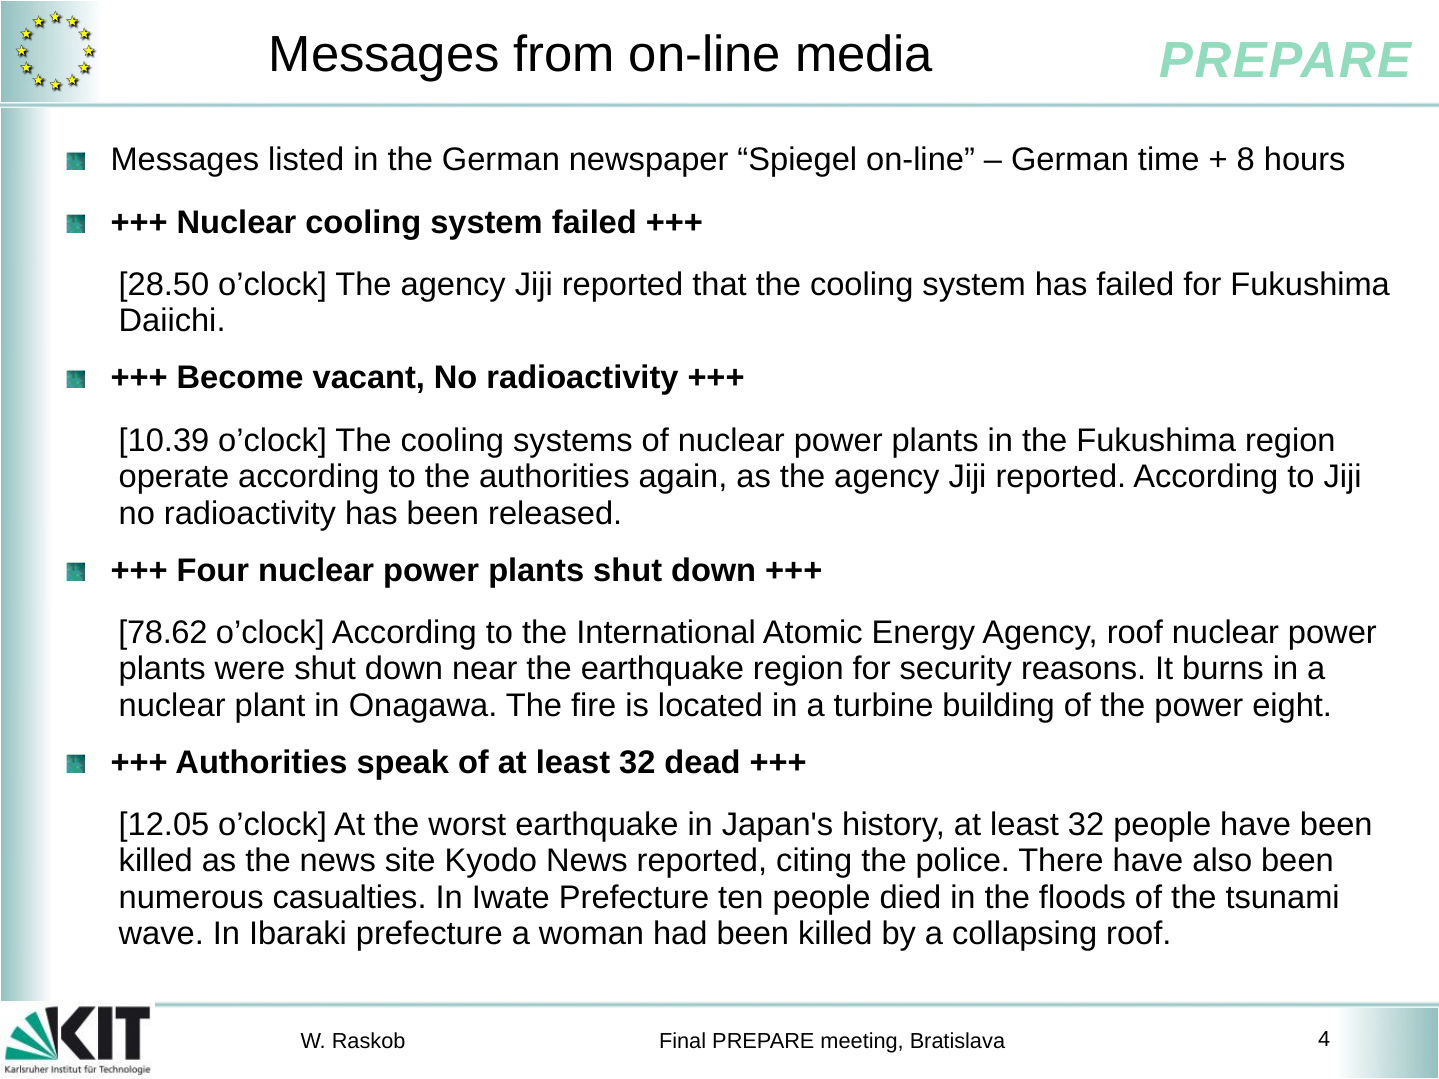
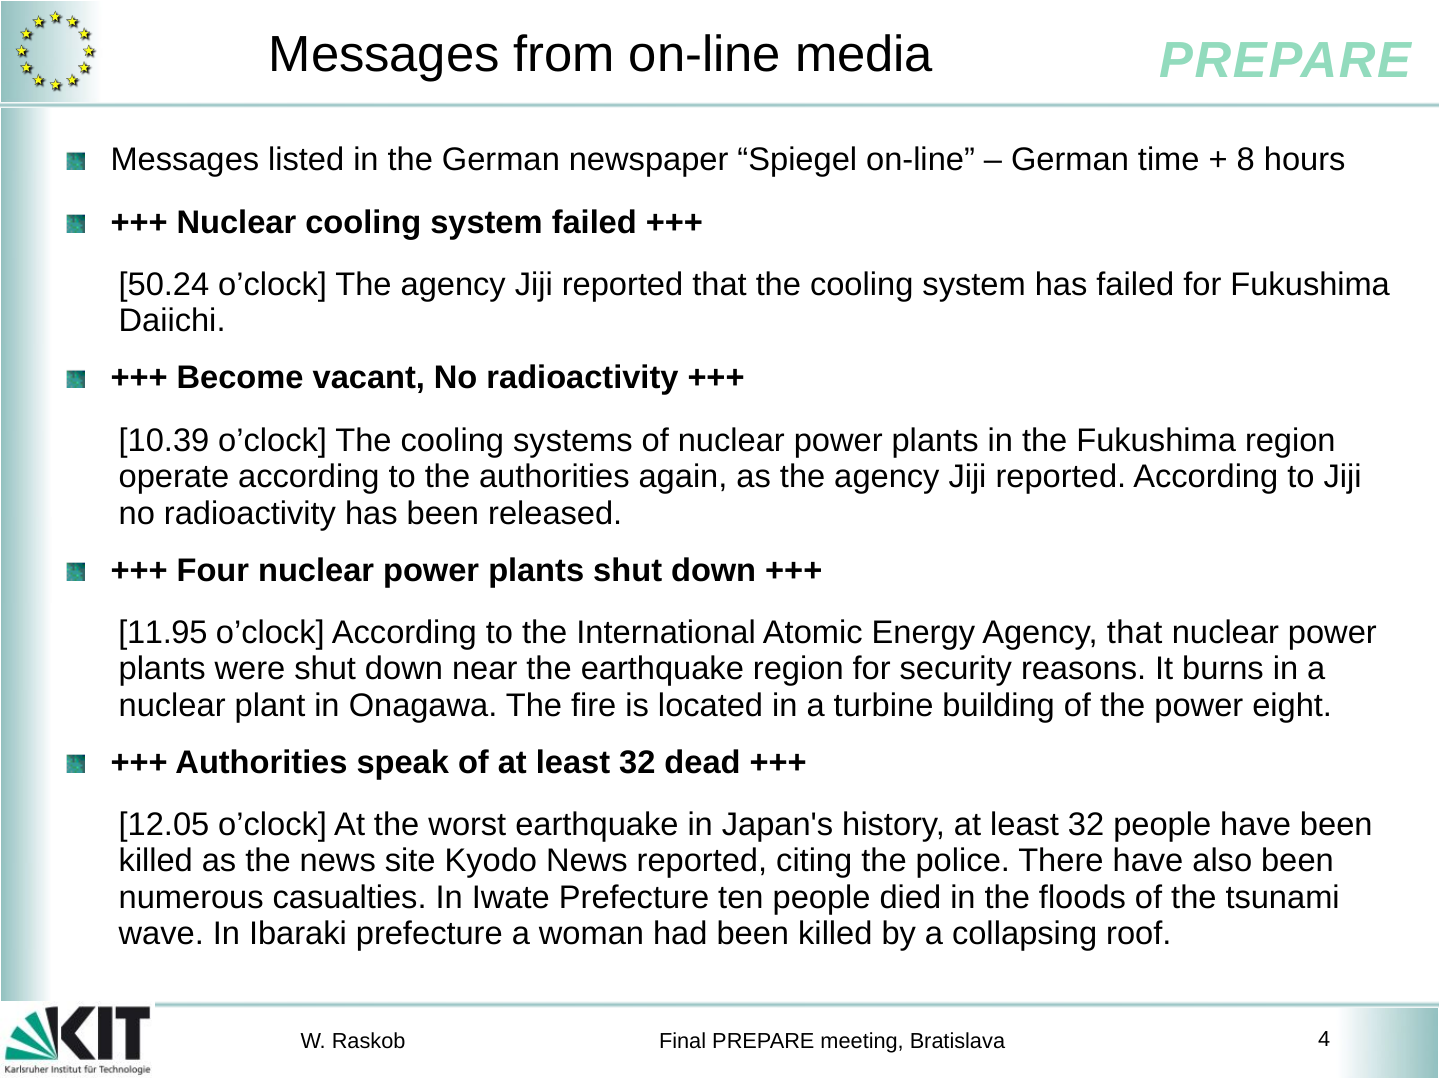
28.50: 28.50 -> 50.24
78.62: 78.62 -> 11.95
Agency roof: roof -> that
